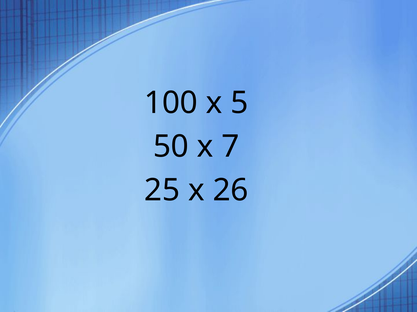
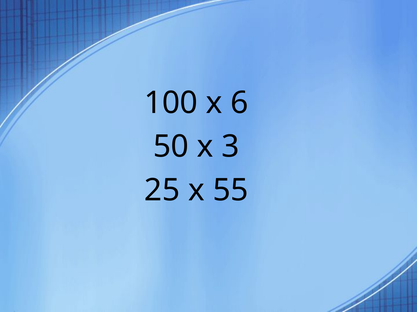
5: 5 -> 6
7: 7 -> 3
26: 26 -> 55
